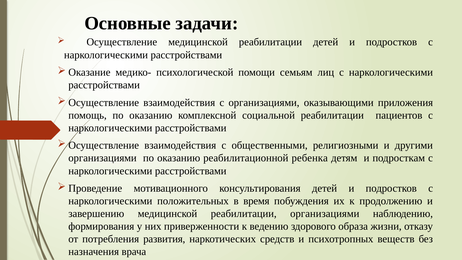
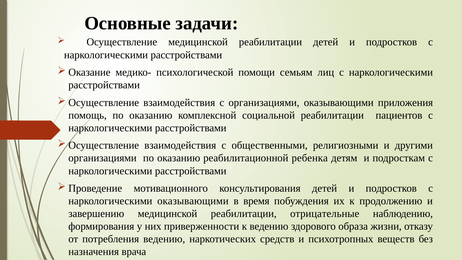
наркологическими положительных: положительных -> оказывающими
реабилитации организациями: организациями -> отрицательные
потребления развития: развития -> ведению
